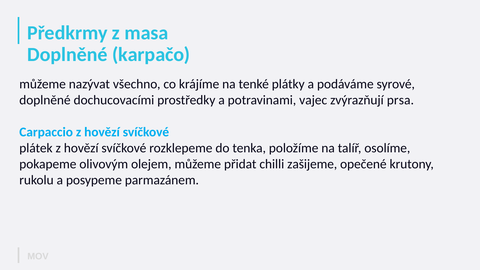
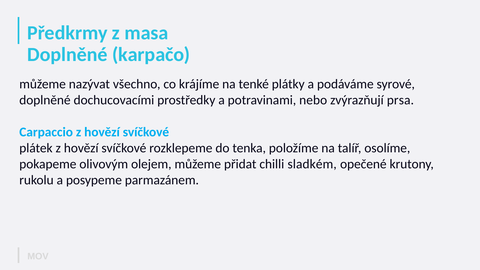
vajec: vajec -> nebo
zašijeme: zašijeme -> sladkém
